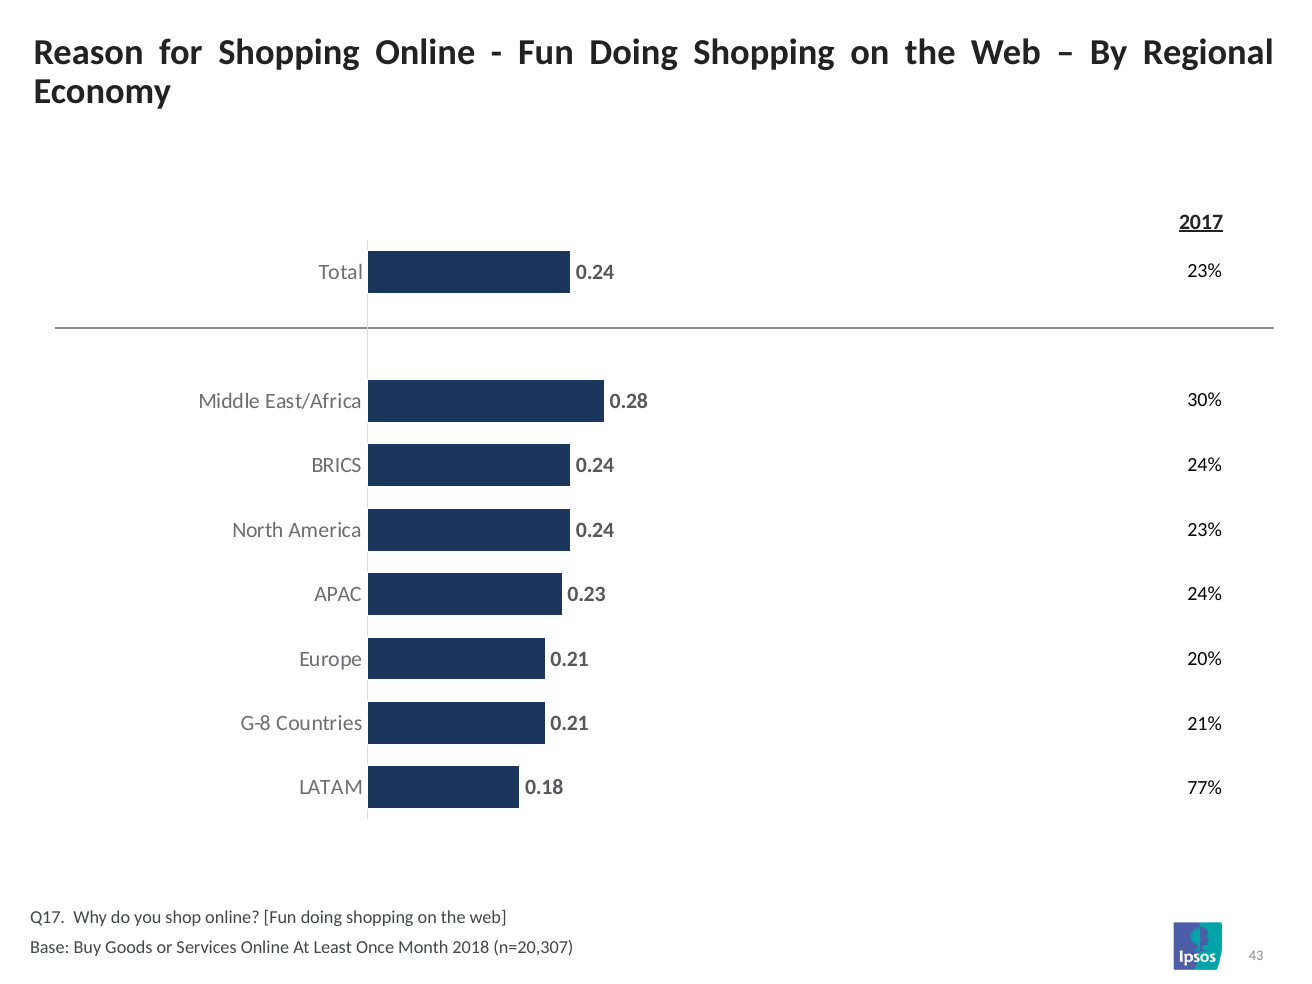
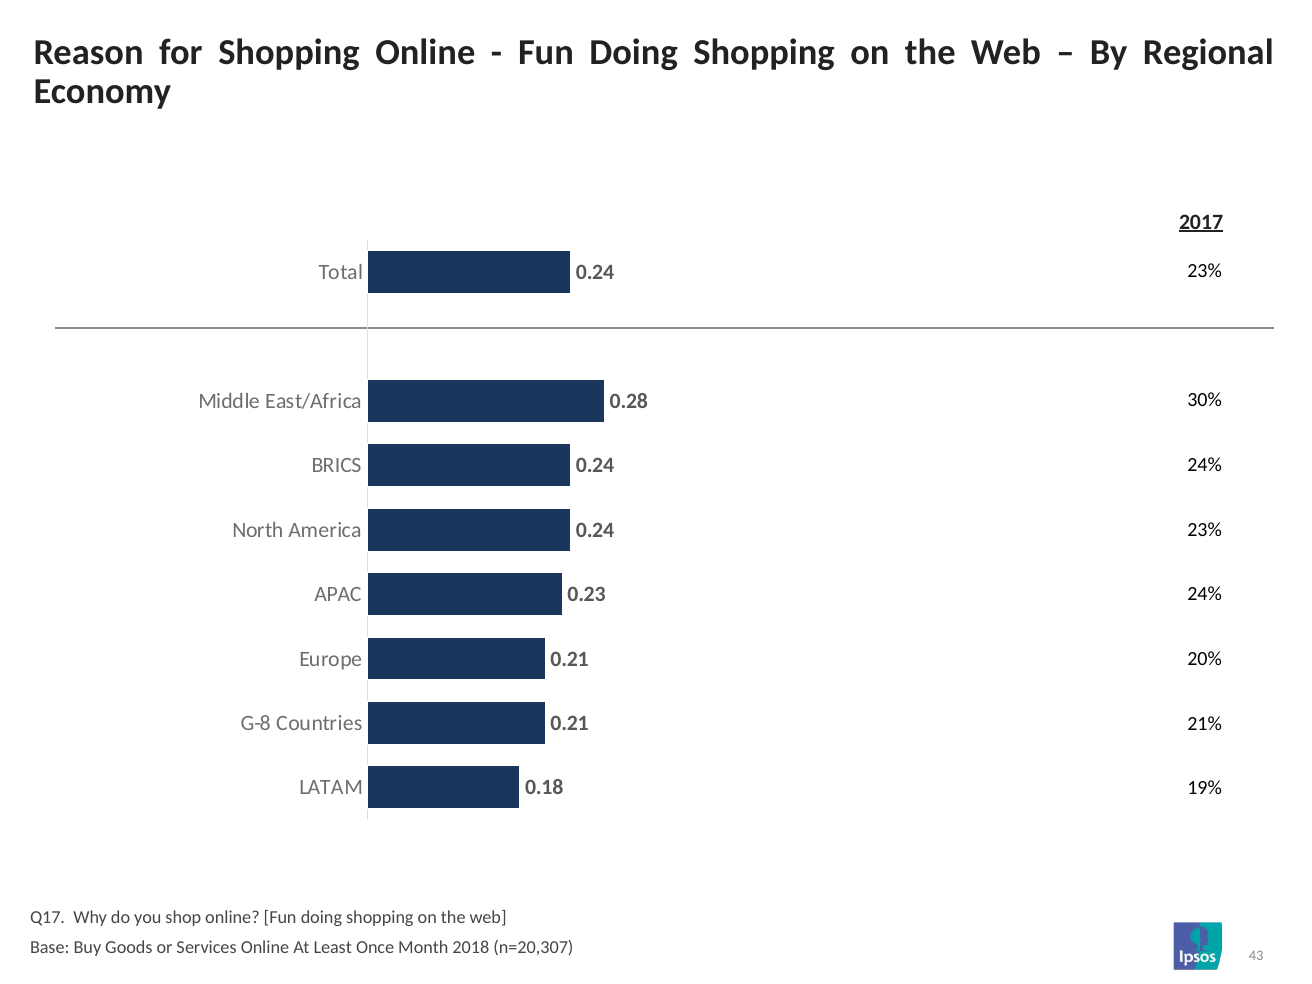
77%: 77% -> 19%
